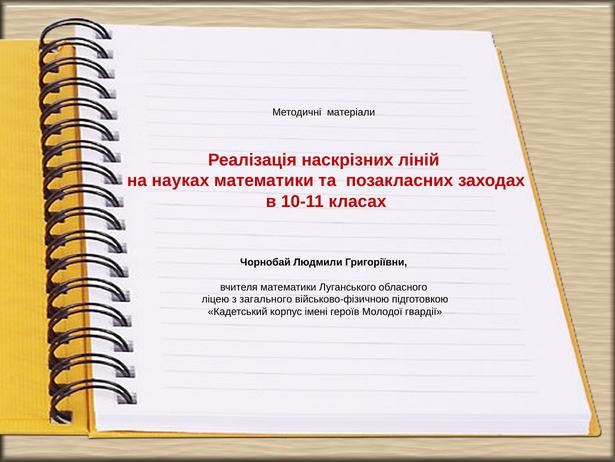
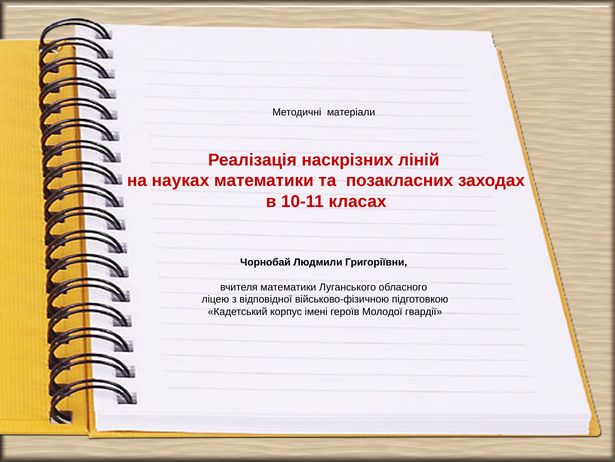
загального: загального -> відповідної
